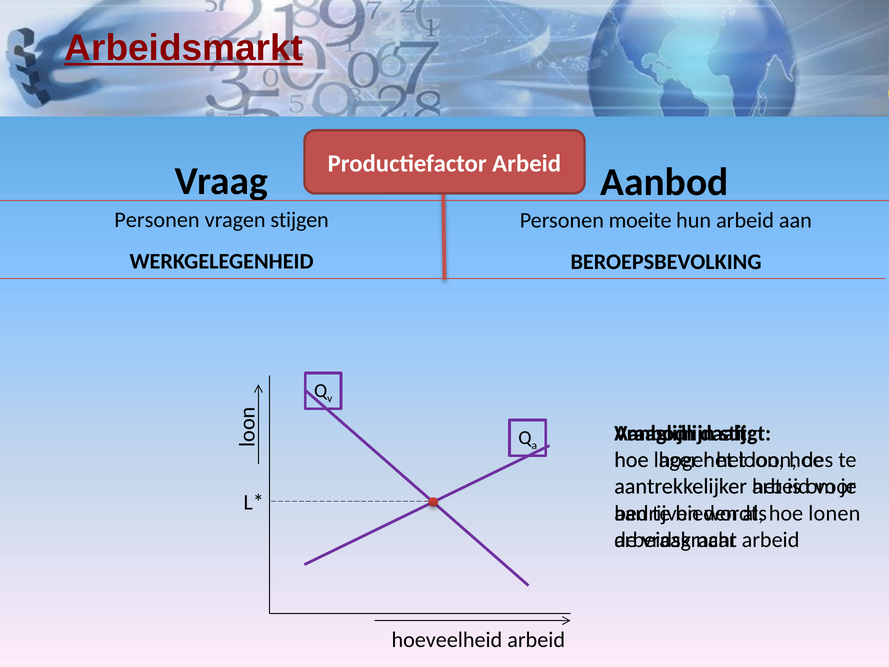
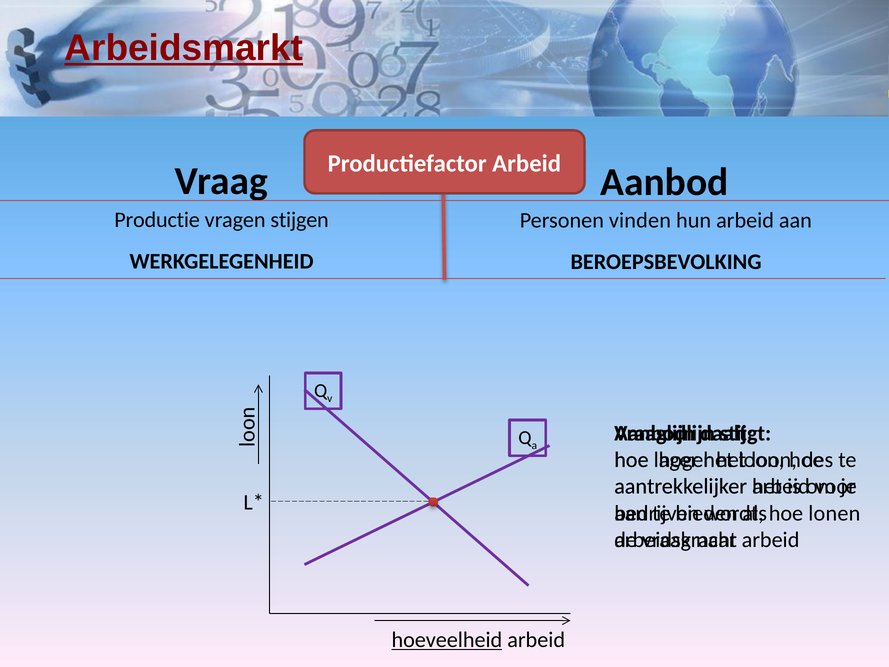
Personen at (157, 220): Personen -> Productie
moeite: moeite -> vinden
hoeveelheid underline: none -> present
